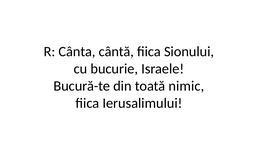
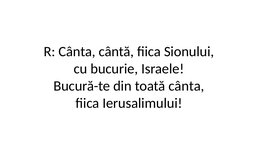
toată nimic: nimic -> cânta
